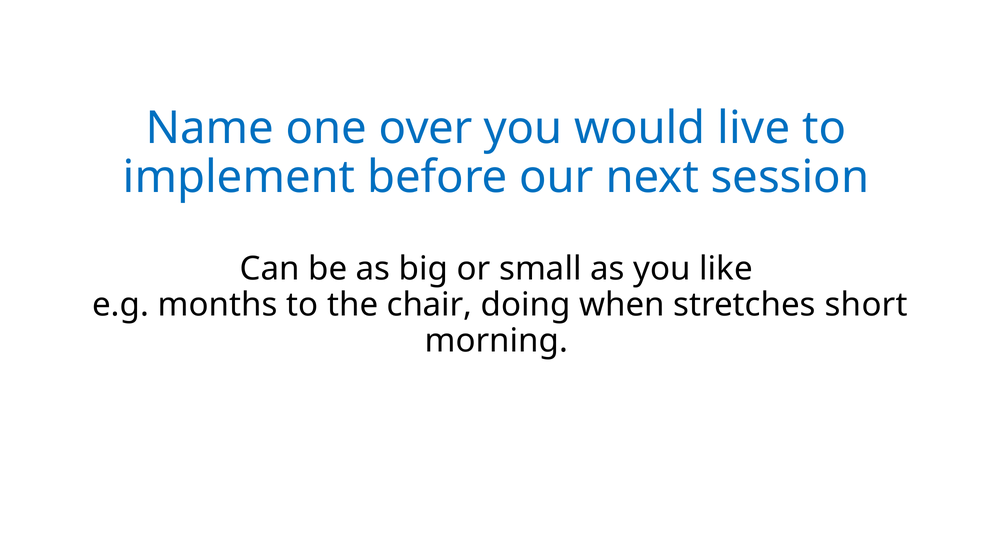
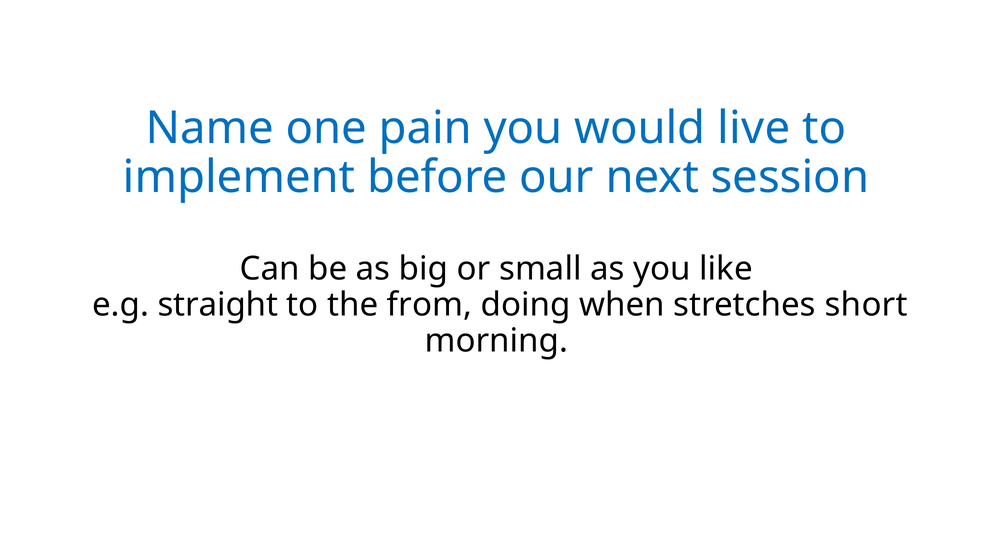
over: over -> pain
months: months -> straight
chair: chair -> from
